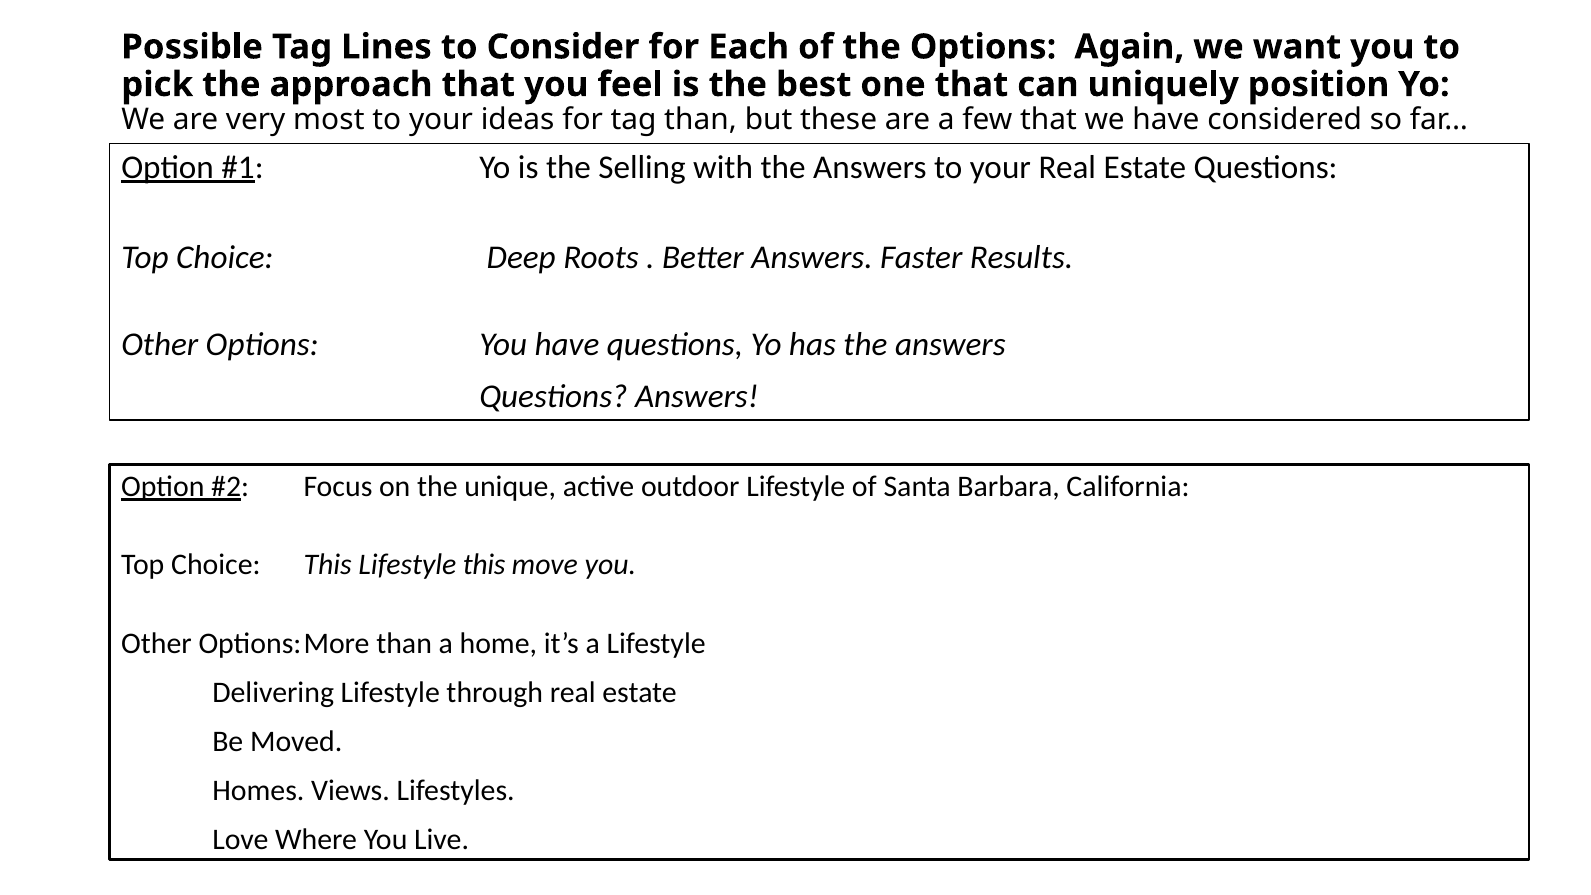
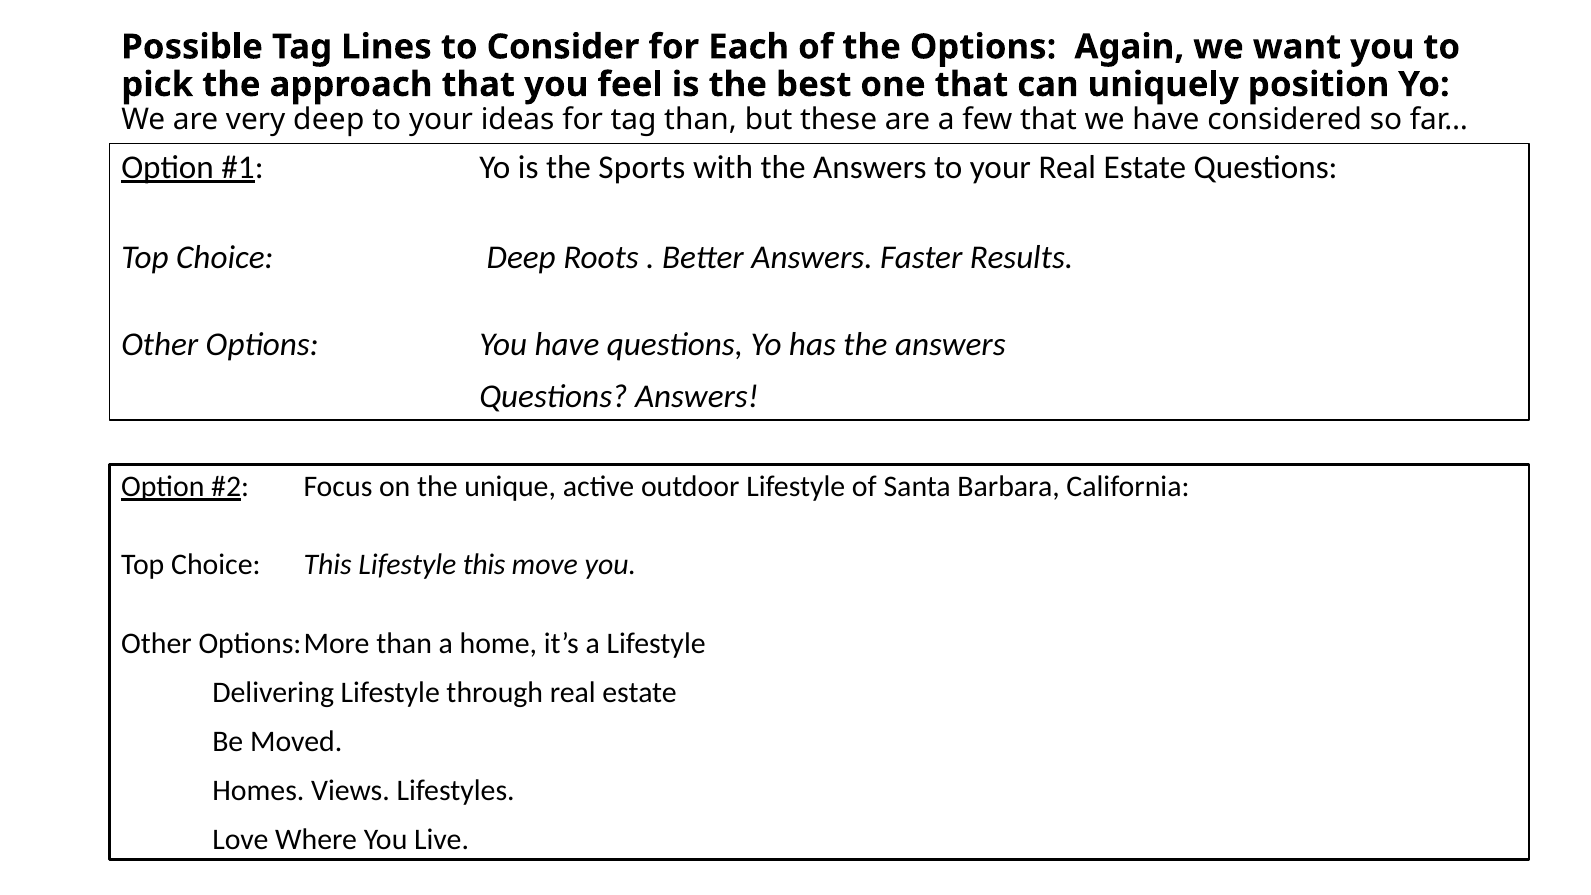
very most: most -> deep
Selling: Selling -> Sports
